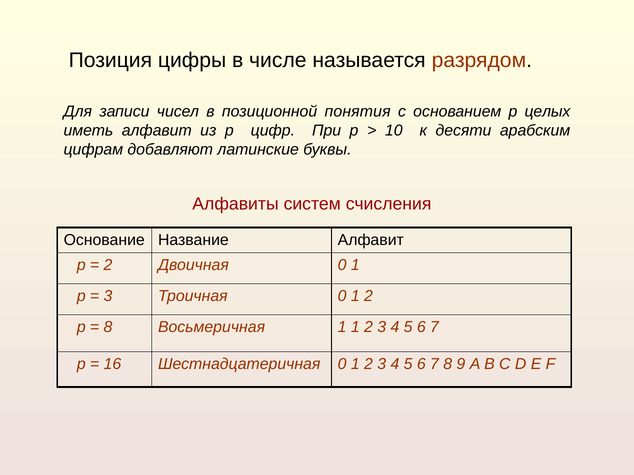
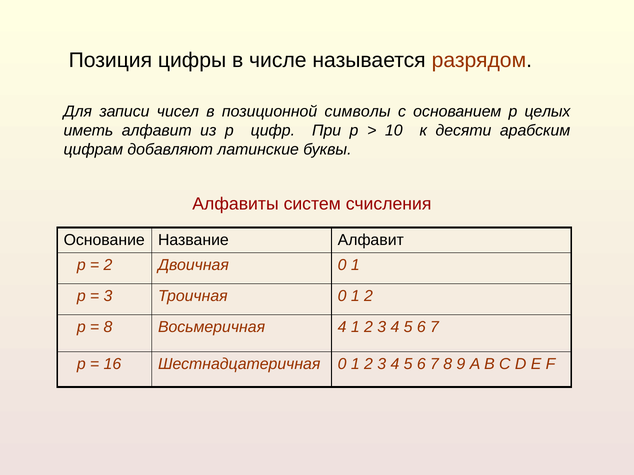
понятия: понятия -> символы
Восьмеричная 1: 1 -> 4
